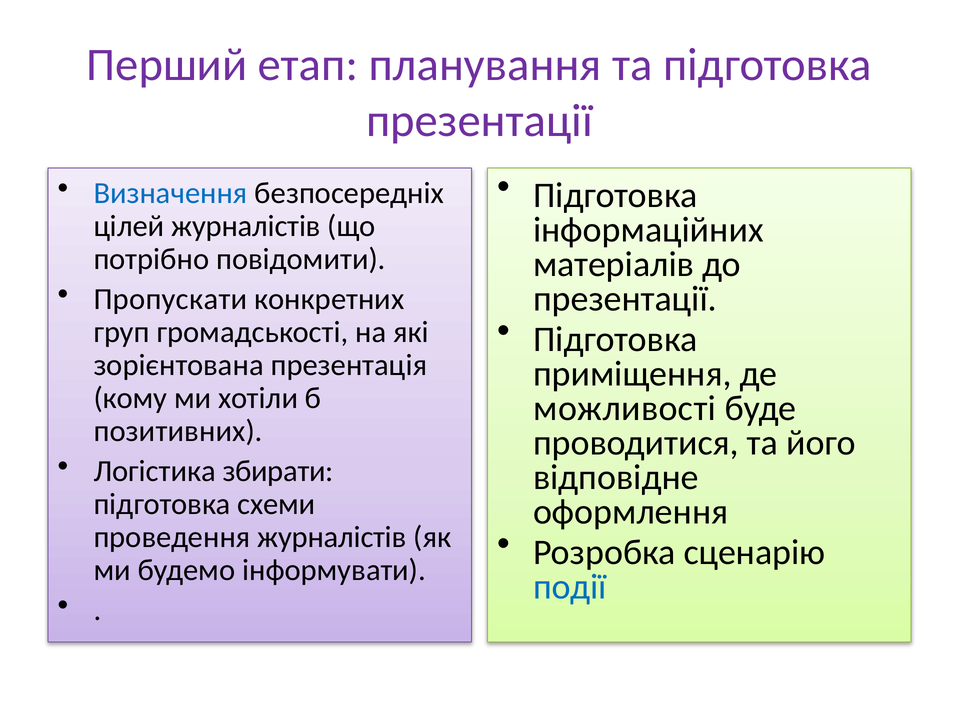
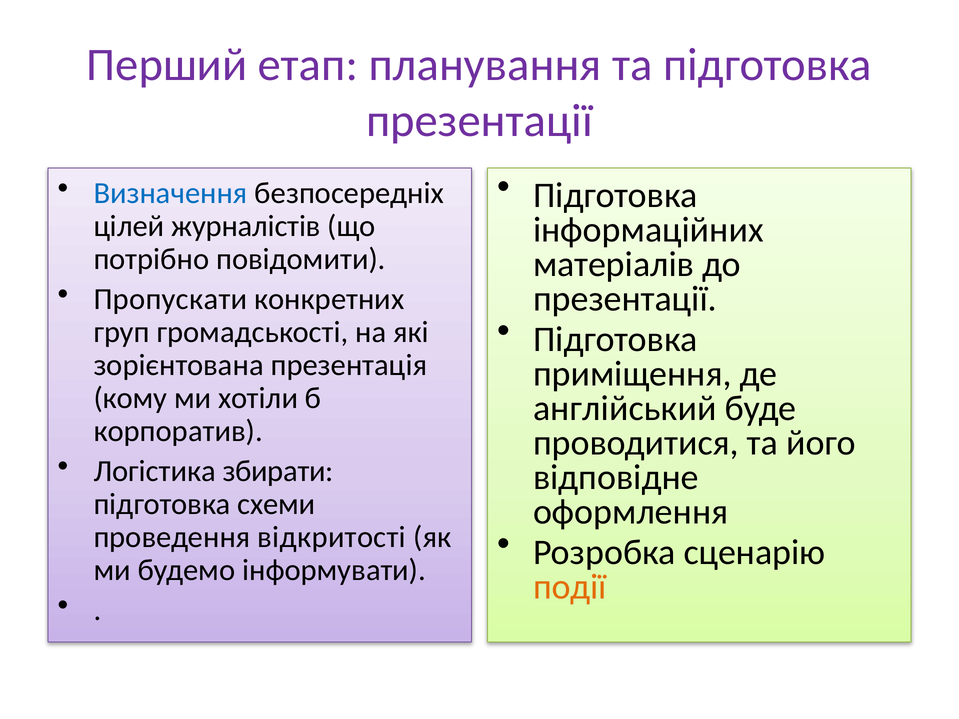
можливості: можливості -> англійський
позитивних: позитивних -> корпоратив
проведення журналістів: журналістів -> відкритості
події colour: blue -> orange
